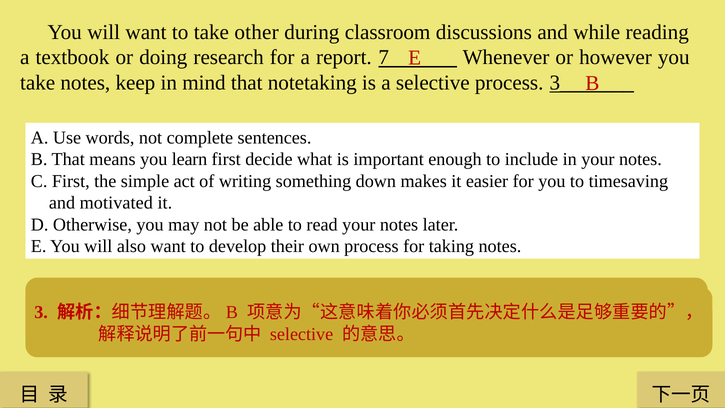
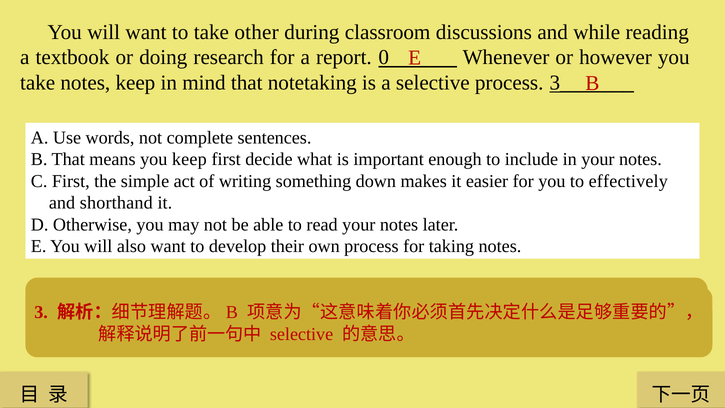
7: 7 -> 0
you learn: learn -> keep
timesaving: timesaving -> effectively
motivated: motivated -> shorthand
